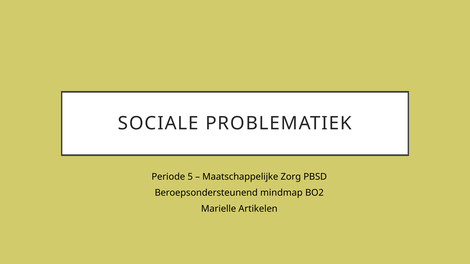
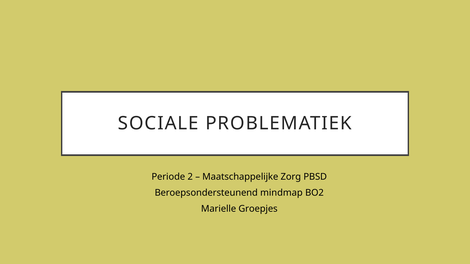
5: 5 -> 2
Artikelen: Artikelen -> Groepjes
